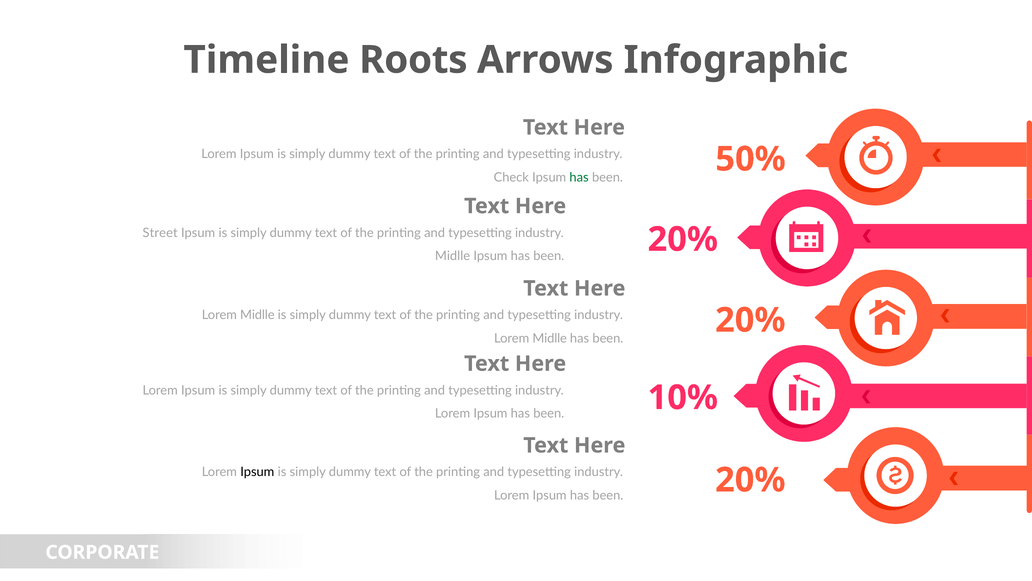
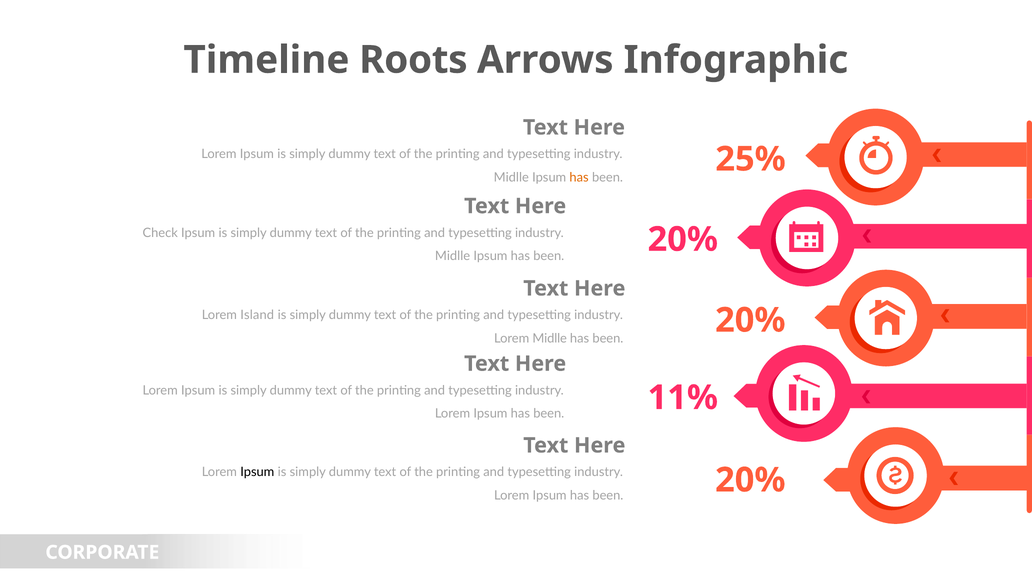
50%: 50% -> 25%
Check at (511, 177): Check -> Midlle
has at (579, 177) colour: green -> orange
Street: Street -> Check
Midlle at (257, 315): Midlle -> Island
10%: 10% -> 11%
